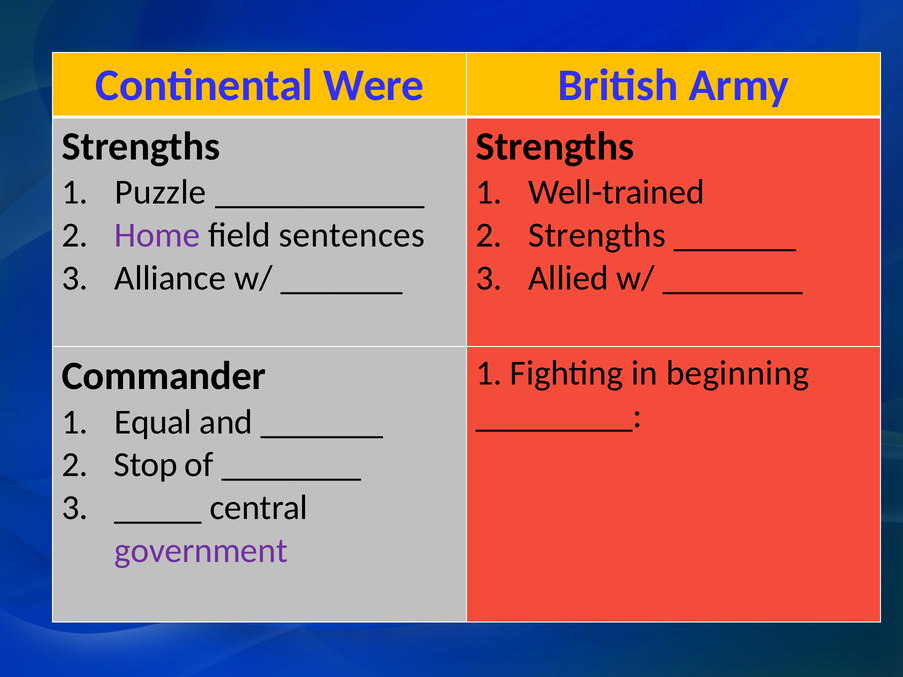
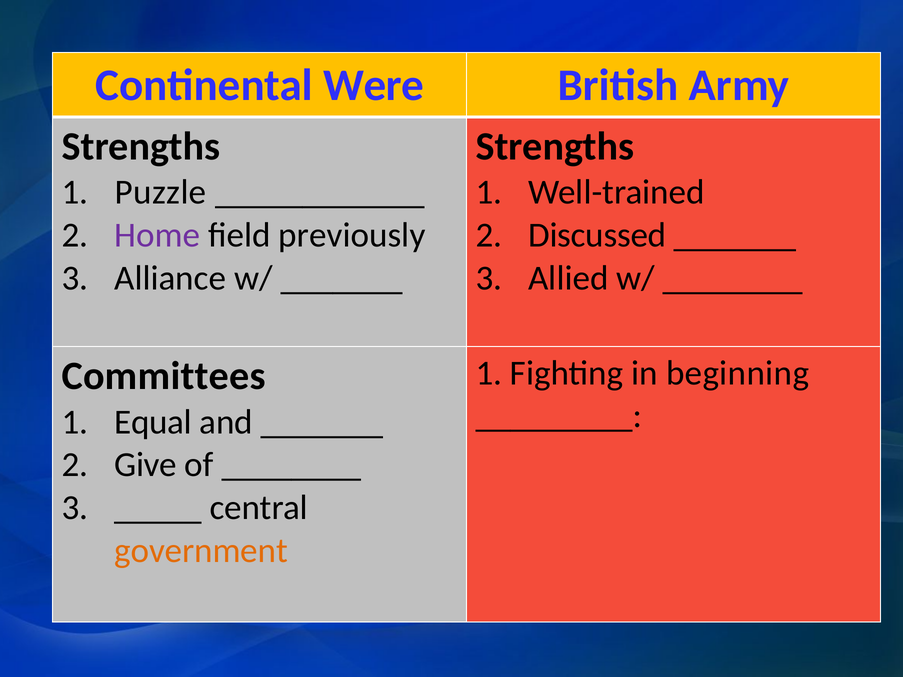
sentences: sentences -> previously
Strengths at (597, 235): Strengths -> Discussed
Commander: Commander -> Committees
Stop: Stop -> Give
government colour: purple -> orange
